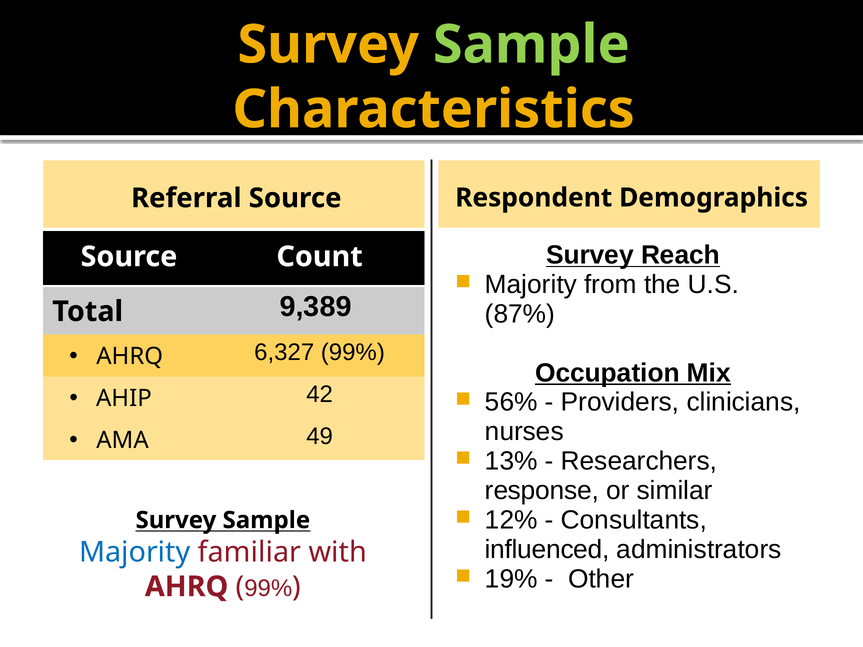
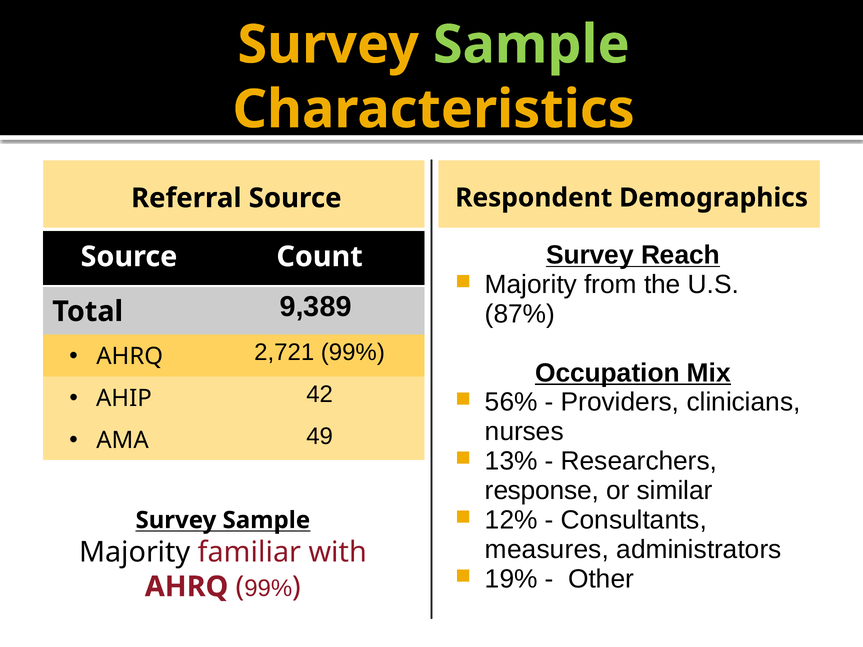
6,327: 6,327 -> 2,721
influenced: influenced -> measures
Majority at (135, 552) colour: blue -> black
